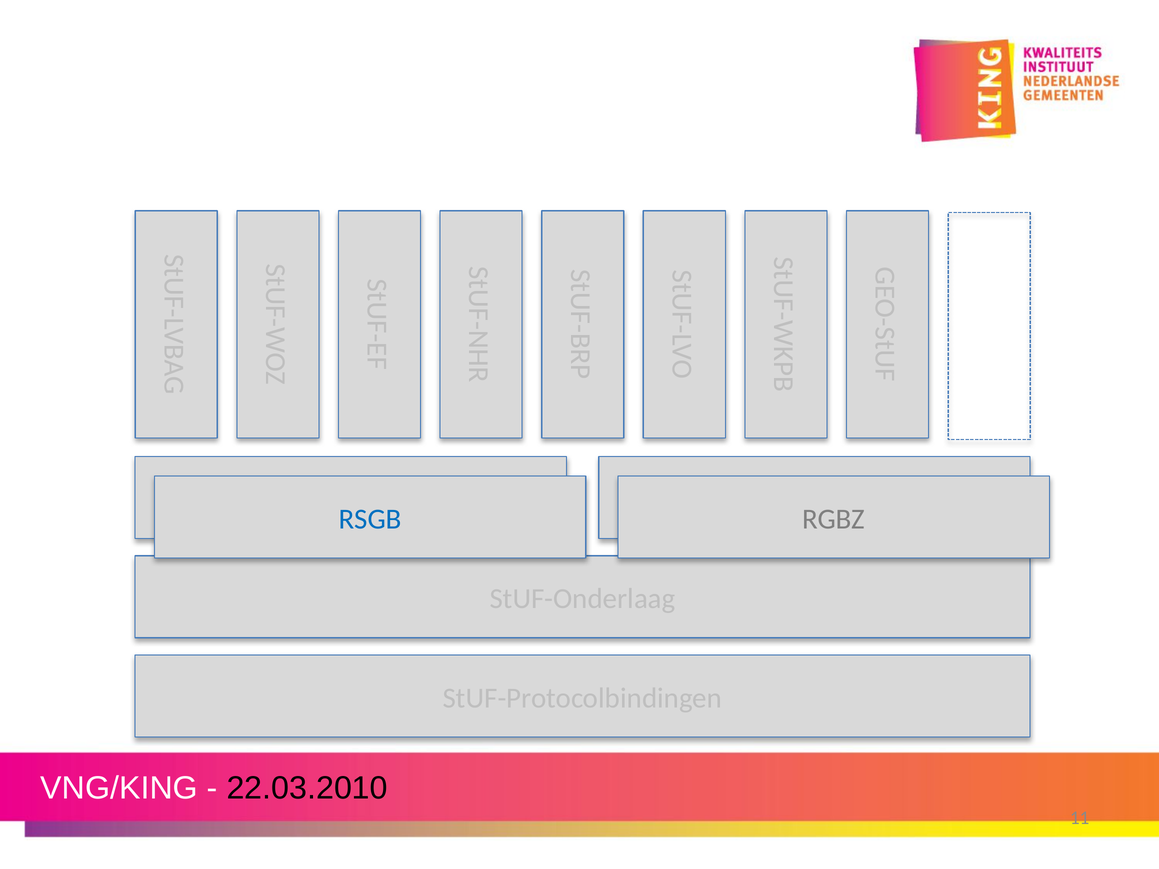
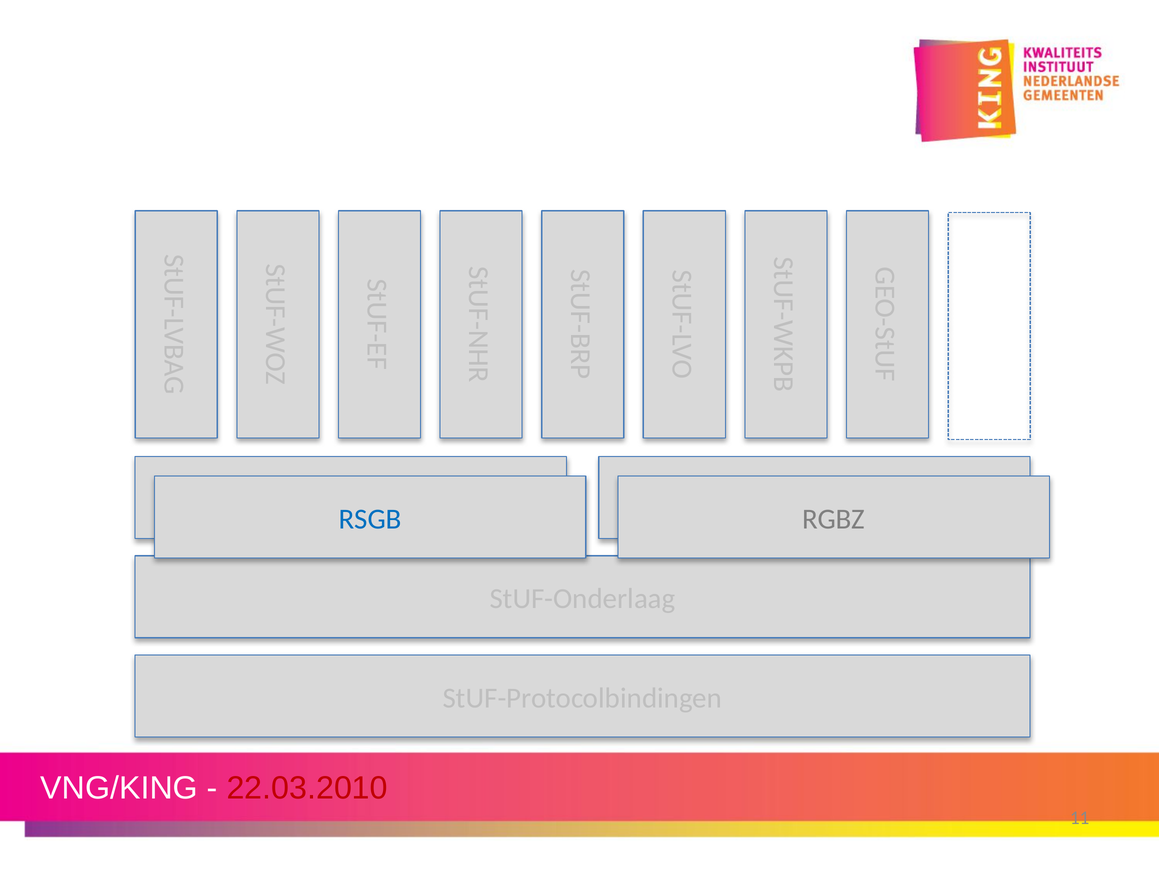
22.03.2010 colour: black -> red
